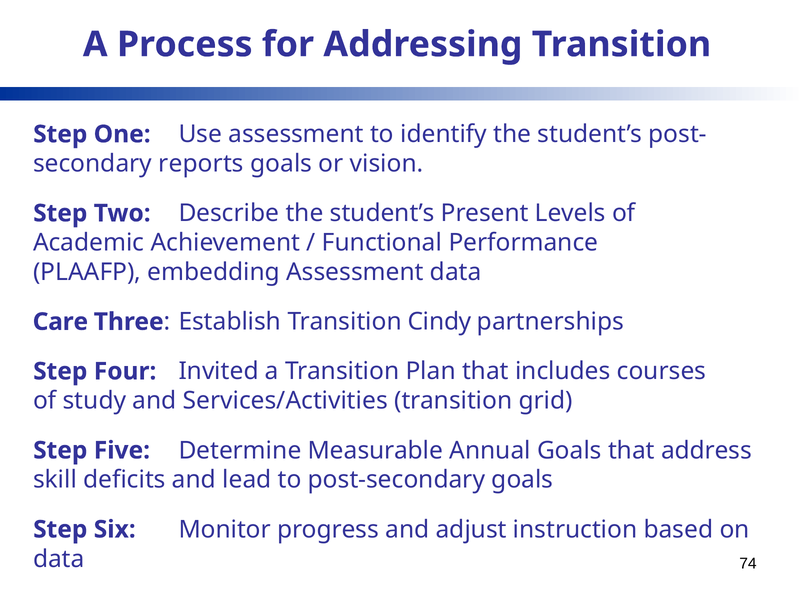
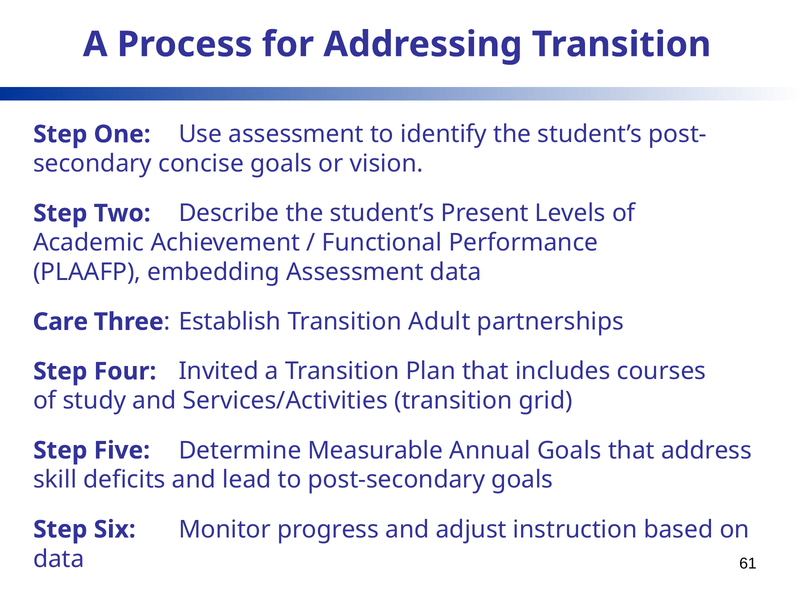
reports: reports -> concise
Cindy: Cindy -> Adult
74: 74 -> 61
